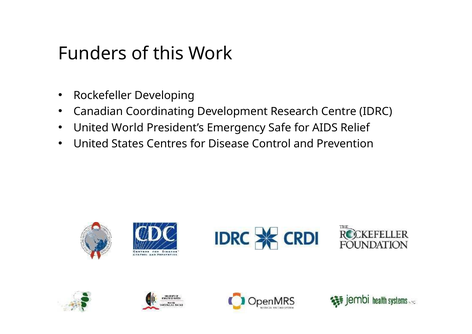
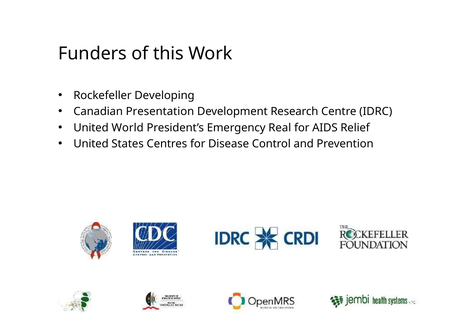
Coordinating: Coordinating -> Presentation
Safe: Safe -> Real
